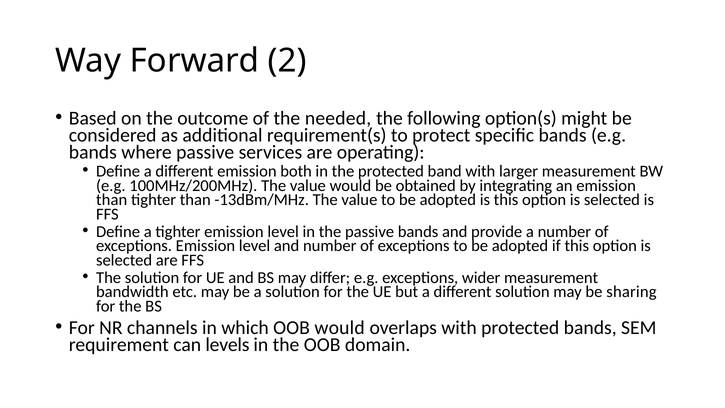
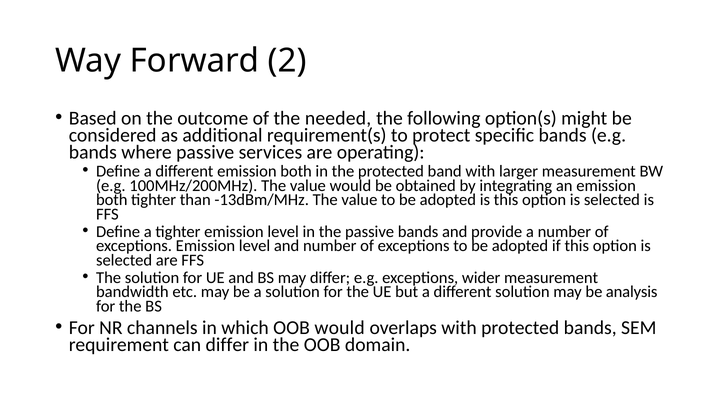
than at (112, 200): than -> both
sharing: sharing -> analysis
can levels: levels -> differ
